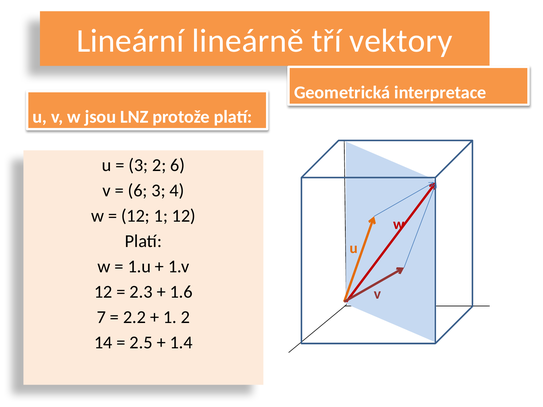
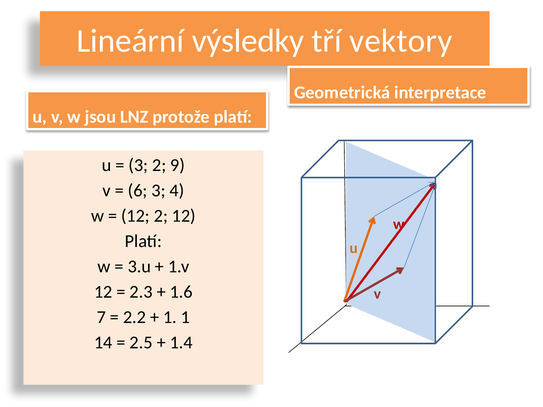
lineárně: lineárně -> výsledky
2 6: 6 -> 9
12 1: 1 -> 2
1.u: 1.u -> 3.u
1 2: 2 -> 1
